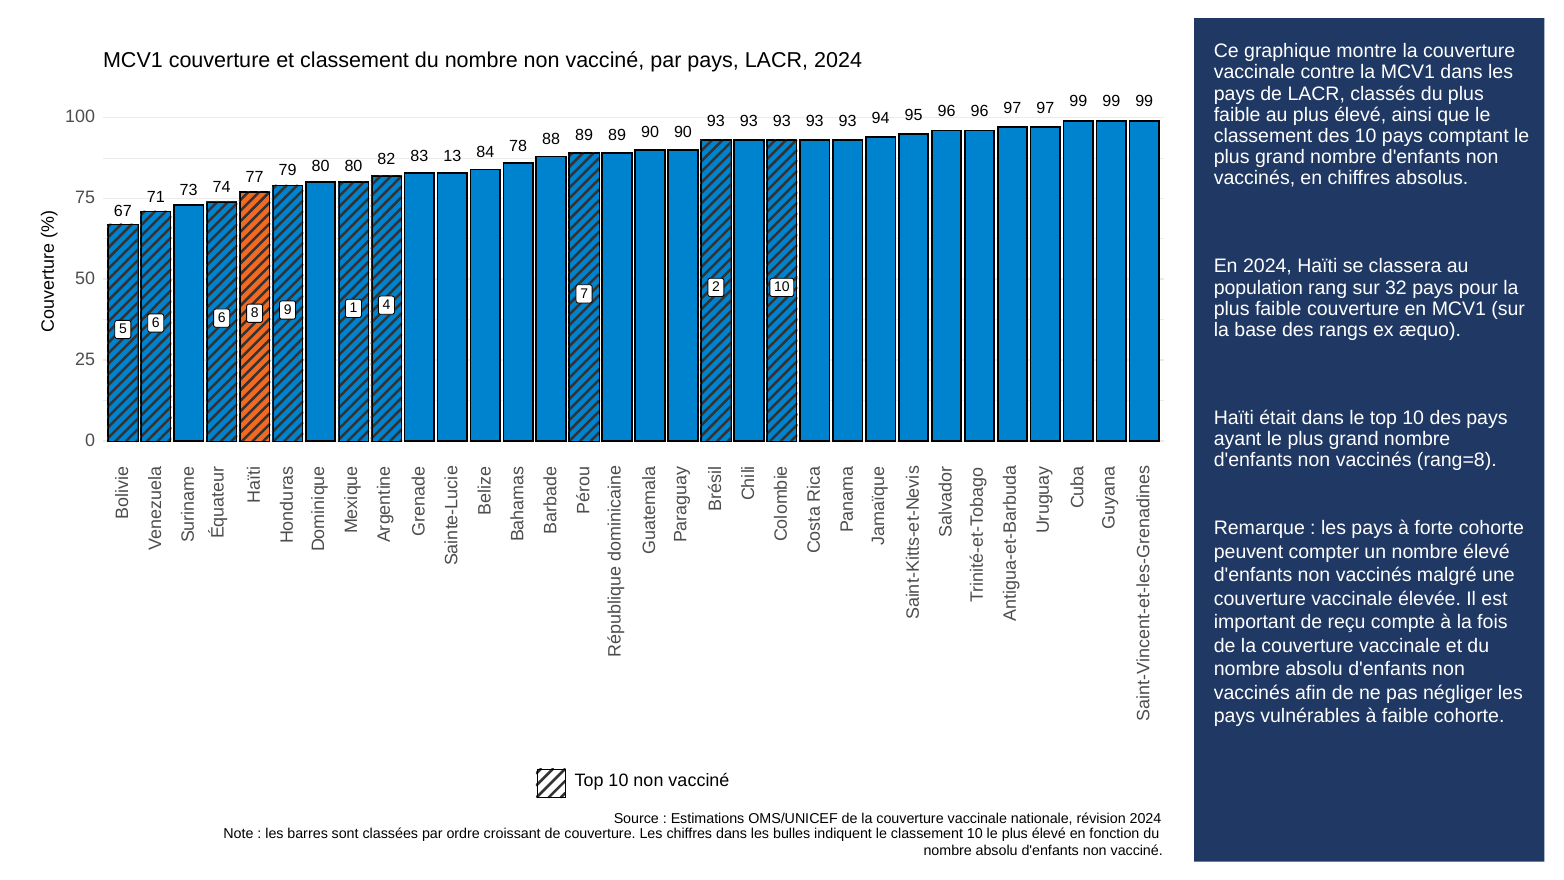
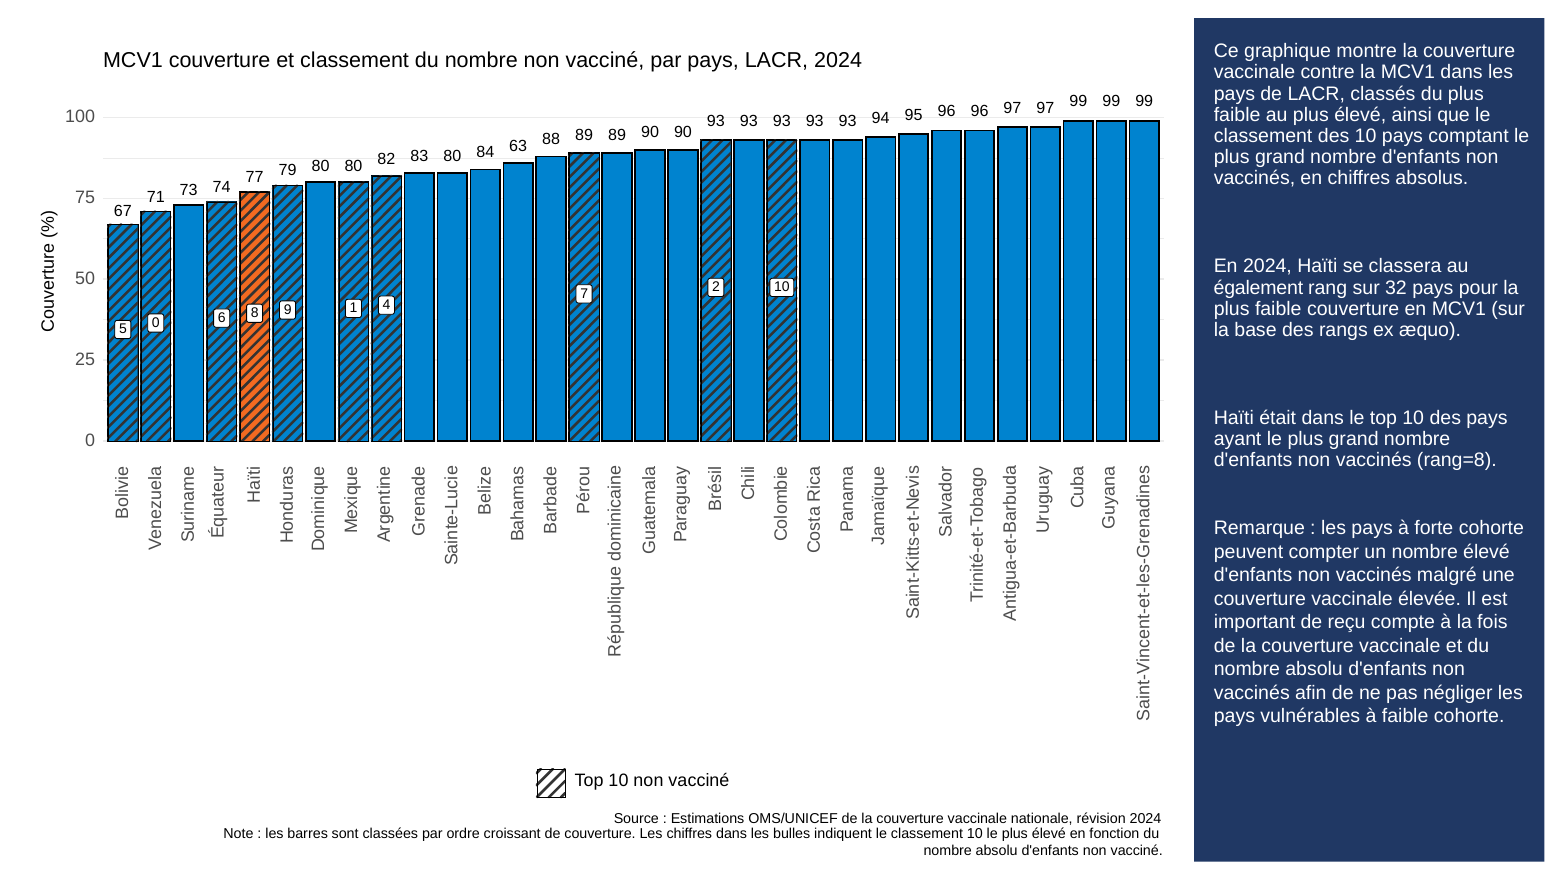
78: 78 -> 63
82 13: 13 -> 80
population: population -> également
5 6: 6 -> 0
